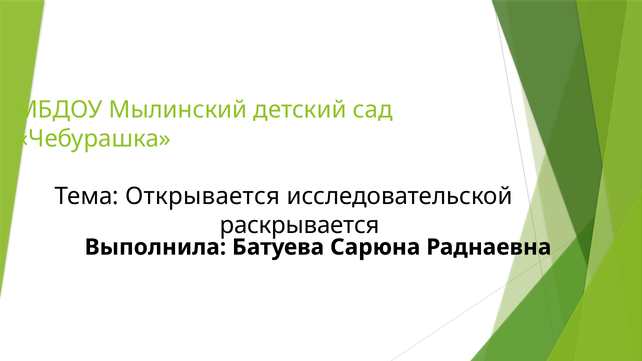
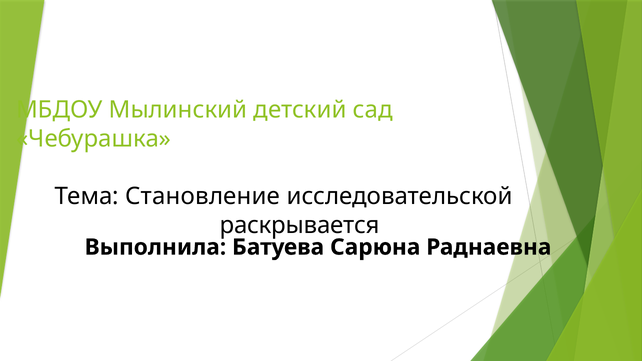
Открывается: Открывается -> Становление
